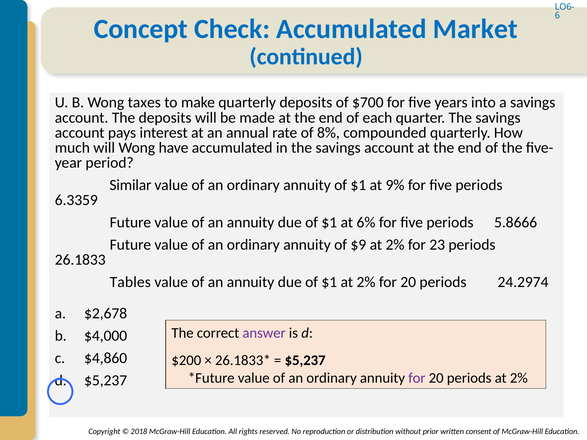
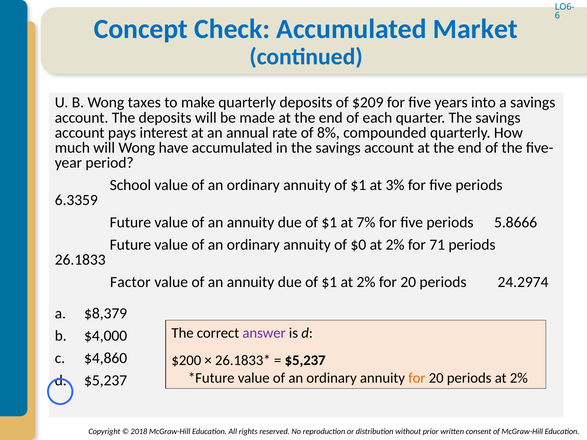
$700: $700 -> $209
Similar: Similar -> School
9%: 9% -> 3%
6%: 6% -> 7%
$9: $9 -> $0
23: 23 -> 71
Tables: Tables -> Factor
$2,678: $2,678 -> $8,379
for at (417, 378) colour: purple -> orange
